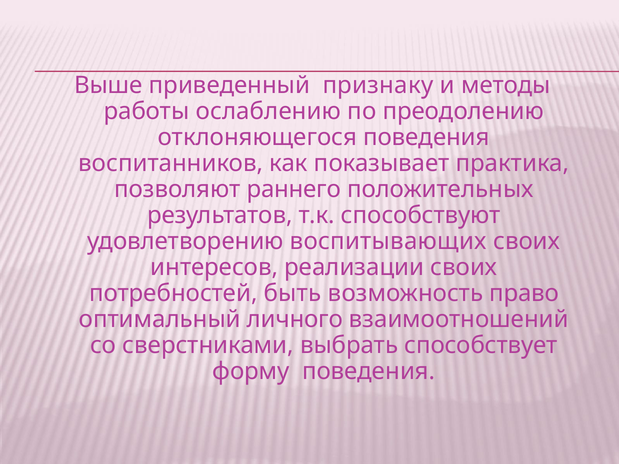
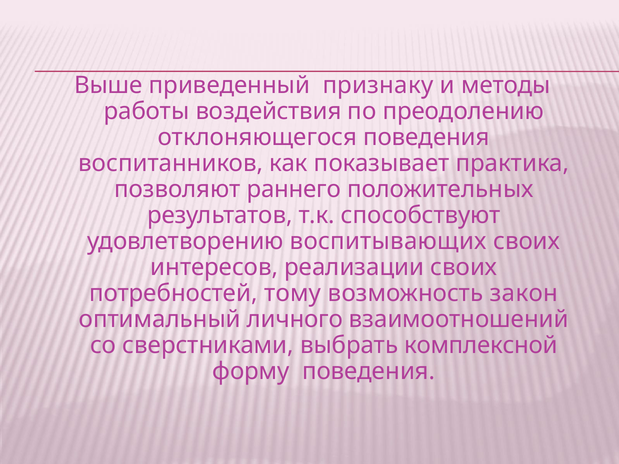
ослаблению: ослаблению -> воздействия
быть: быть -> тому
право: право -> закон
способствует: способствует -> комплексной
